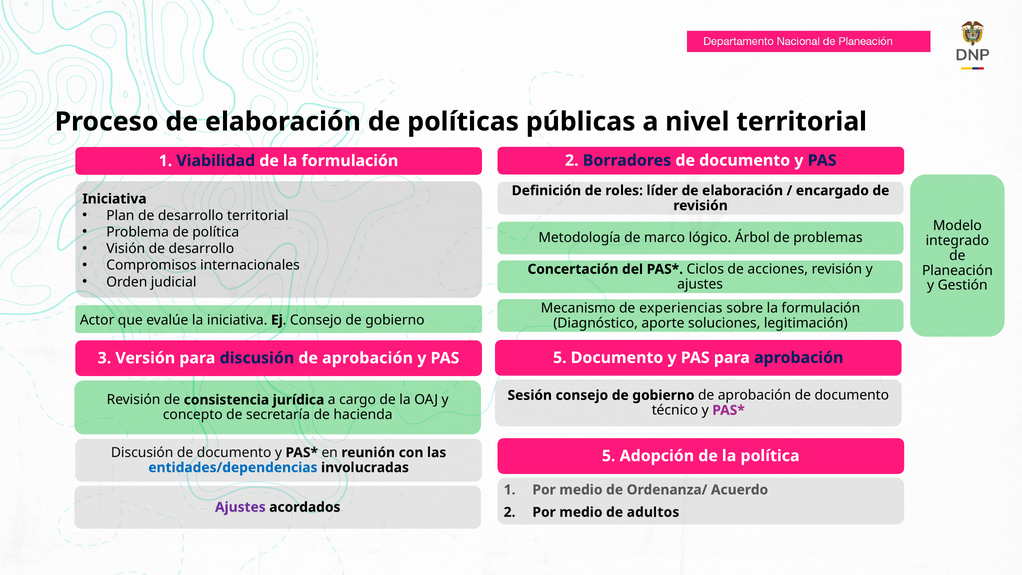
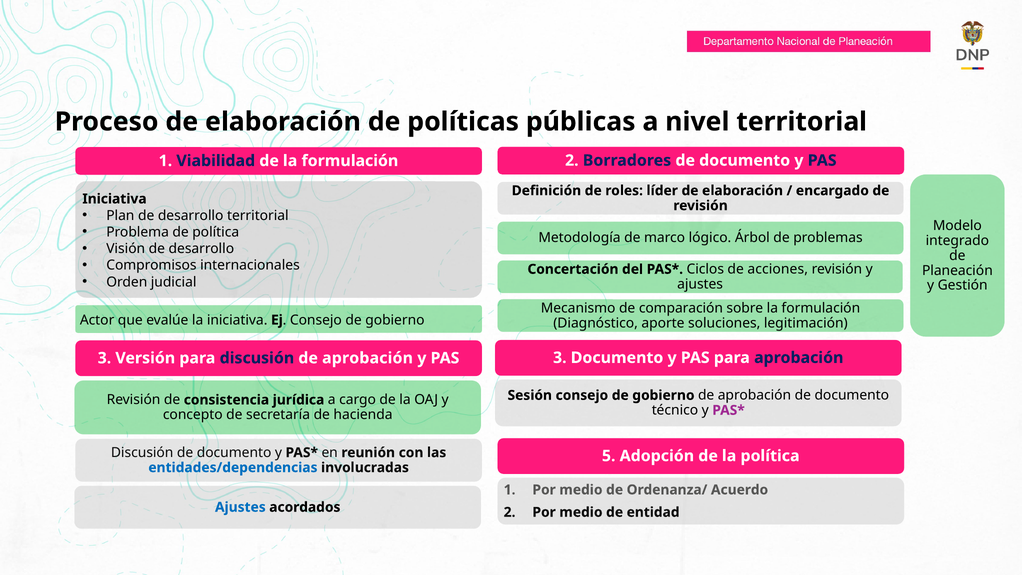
experiencias: experiencias -> comparación
5 at (560, 358): 5 -> 3
Ajustes at (240, 507) colour: purple -> blue
adultos: adultos -> entidad
